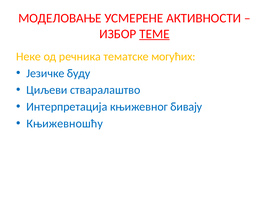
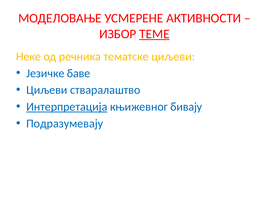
тематске могућих: могућих -> циљеви
буду: буду -> баве
Интерпретација underline: none -> present
Књижевношћу: Књижевношћу -> Подразумевају
